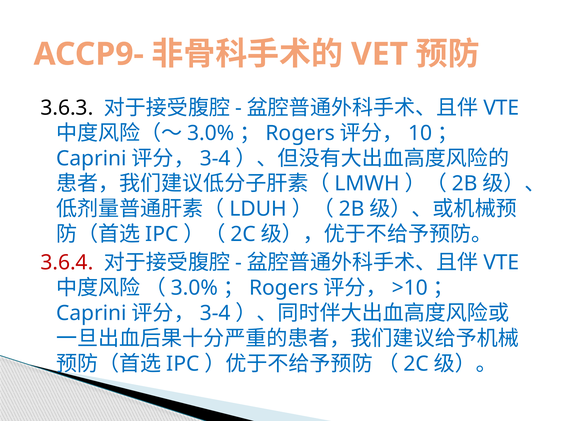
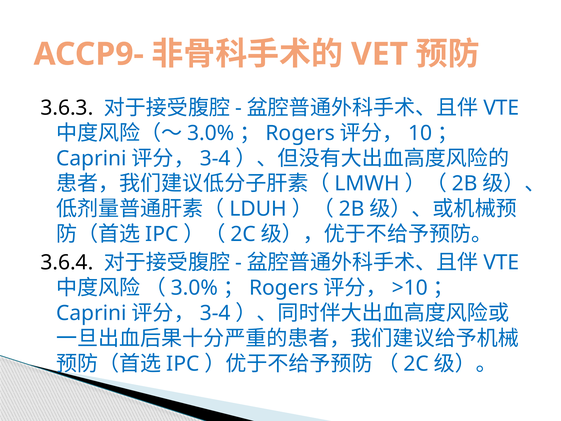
3.6.4 colour: red -> black
